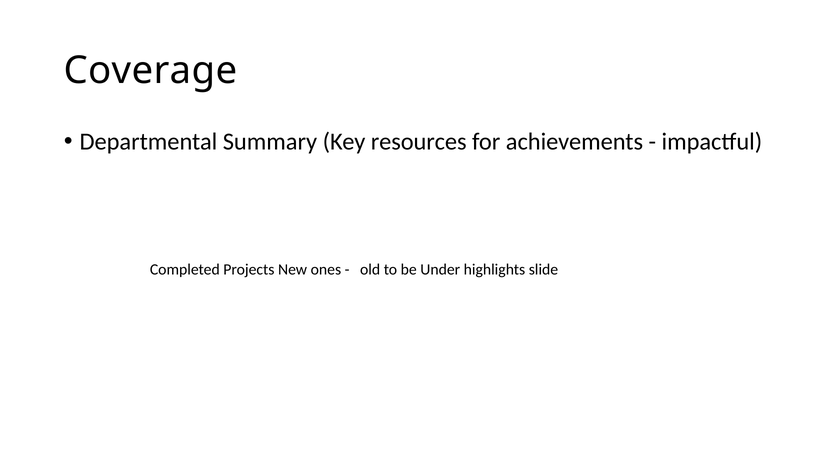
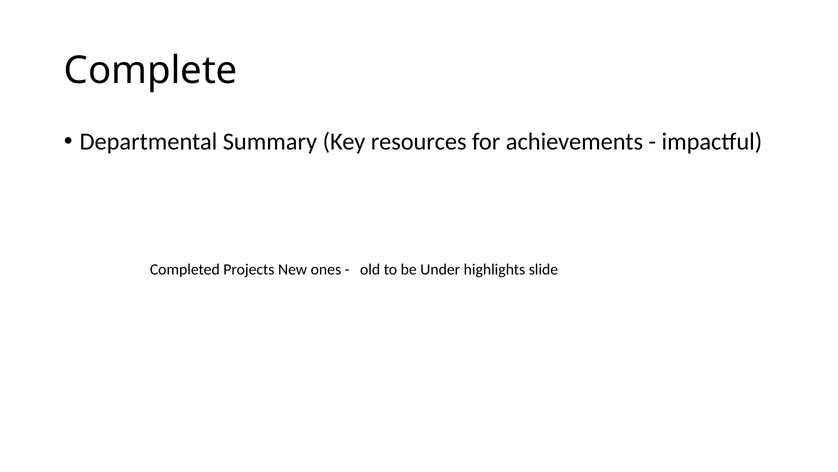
Coverage: Coverage -> Complete
